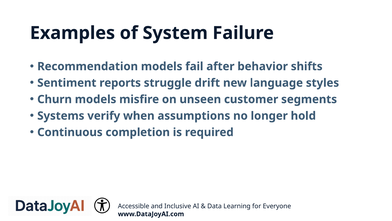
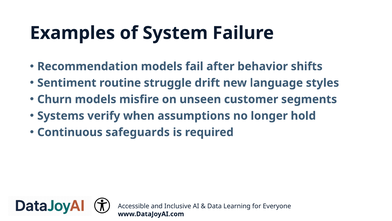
reports: reports -> routine
completion: completion -> safeguards
